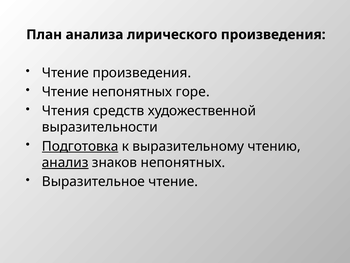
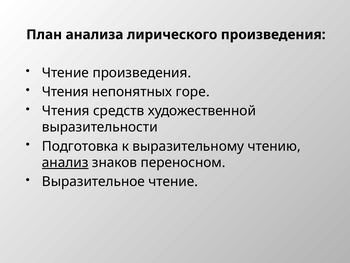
Чтение at (65, 92): Чтение -> Чтения
Подготовка underline: present -> none
знаков непонятных: непонятных -> переносном
